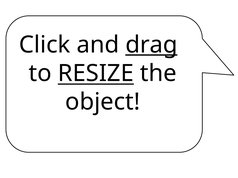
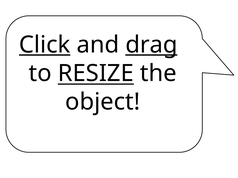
Click underline: none -> present
